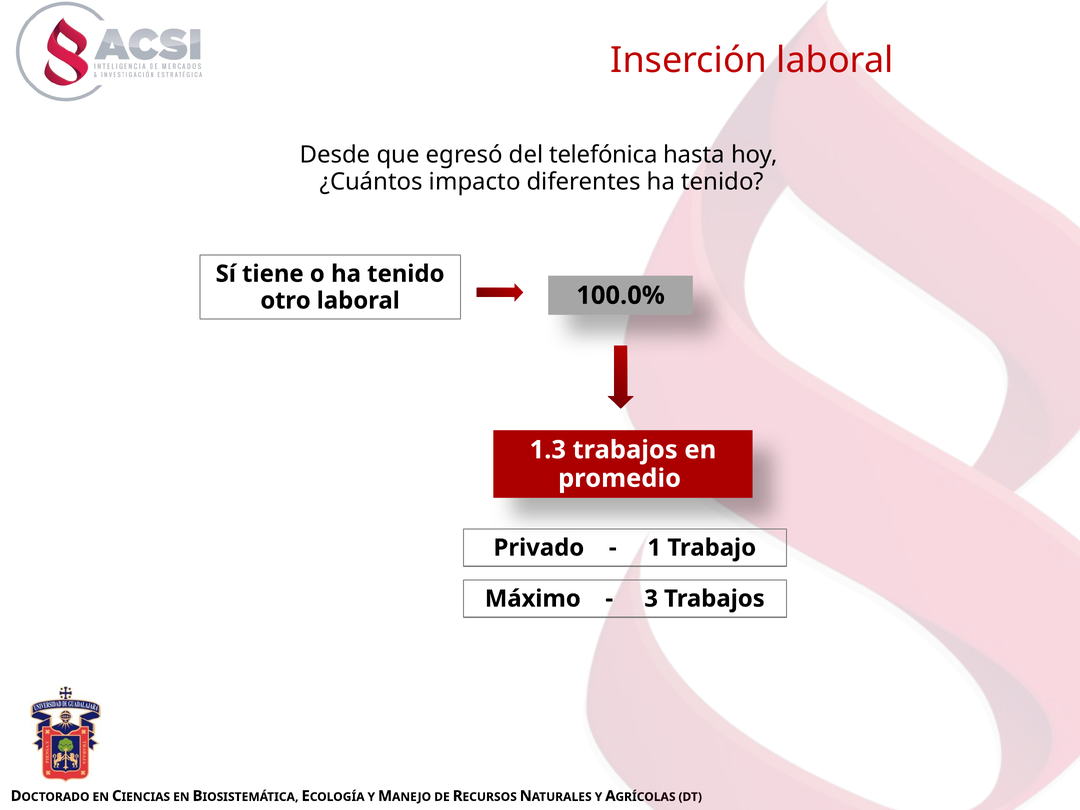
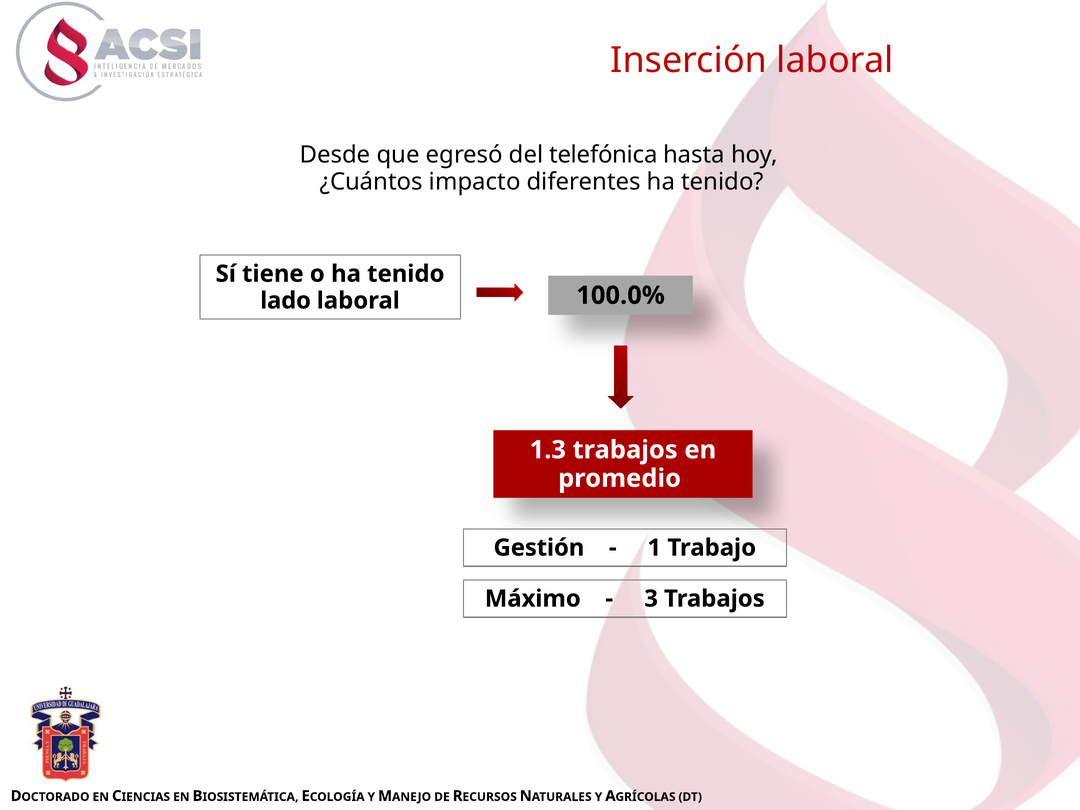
otro: otro -> lado
Privado: Privado -> Gestión
